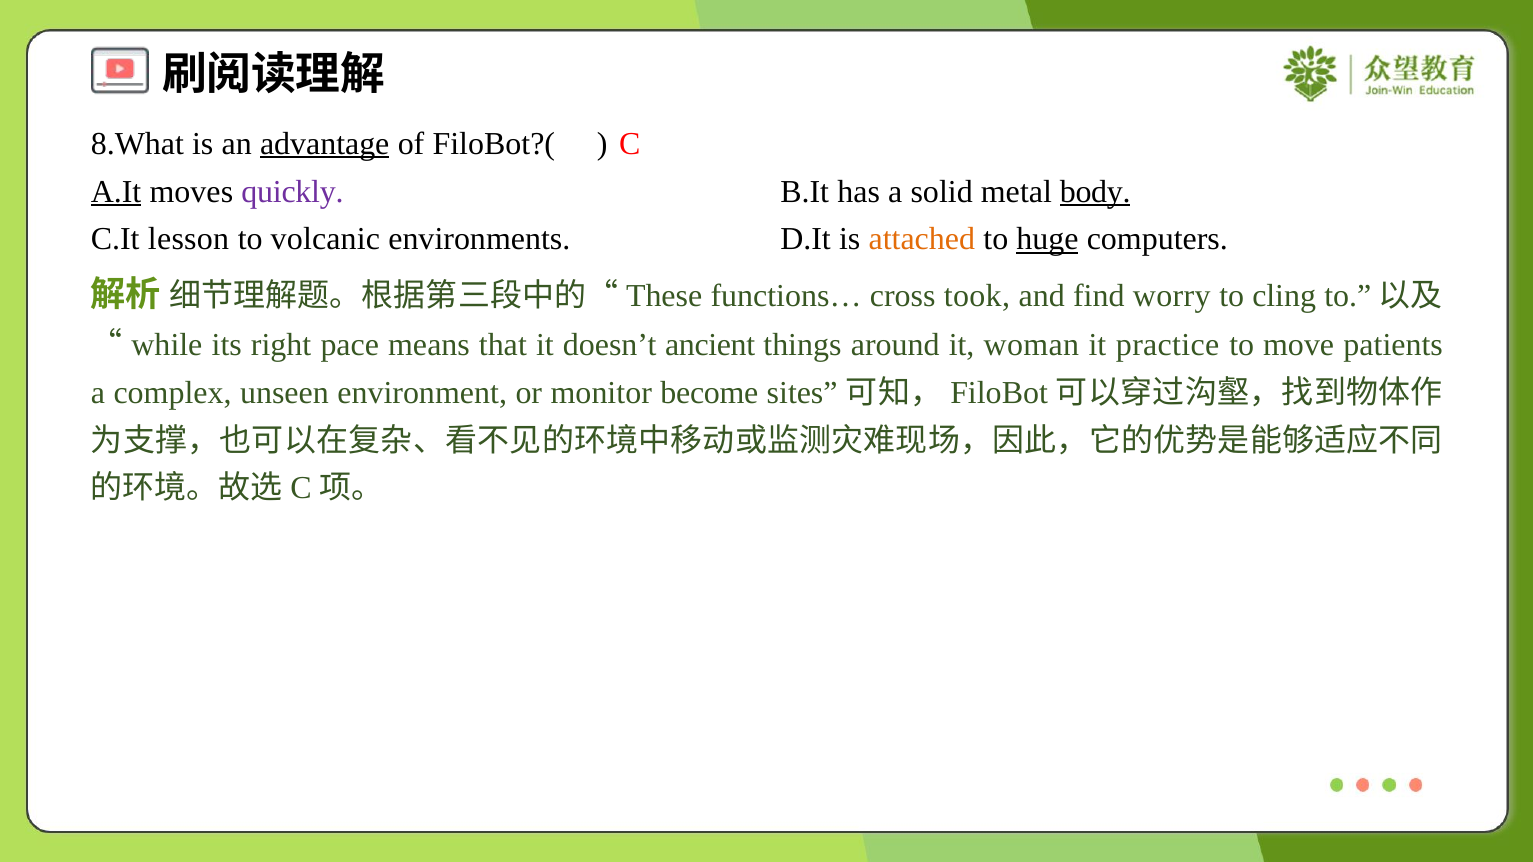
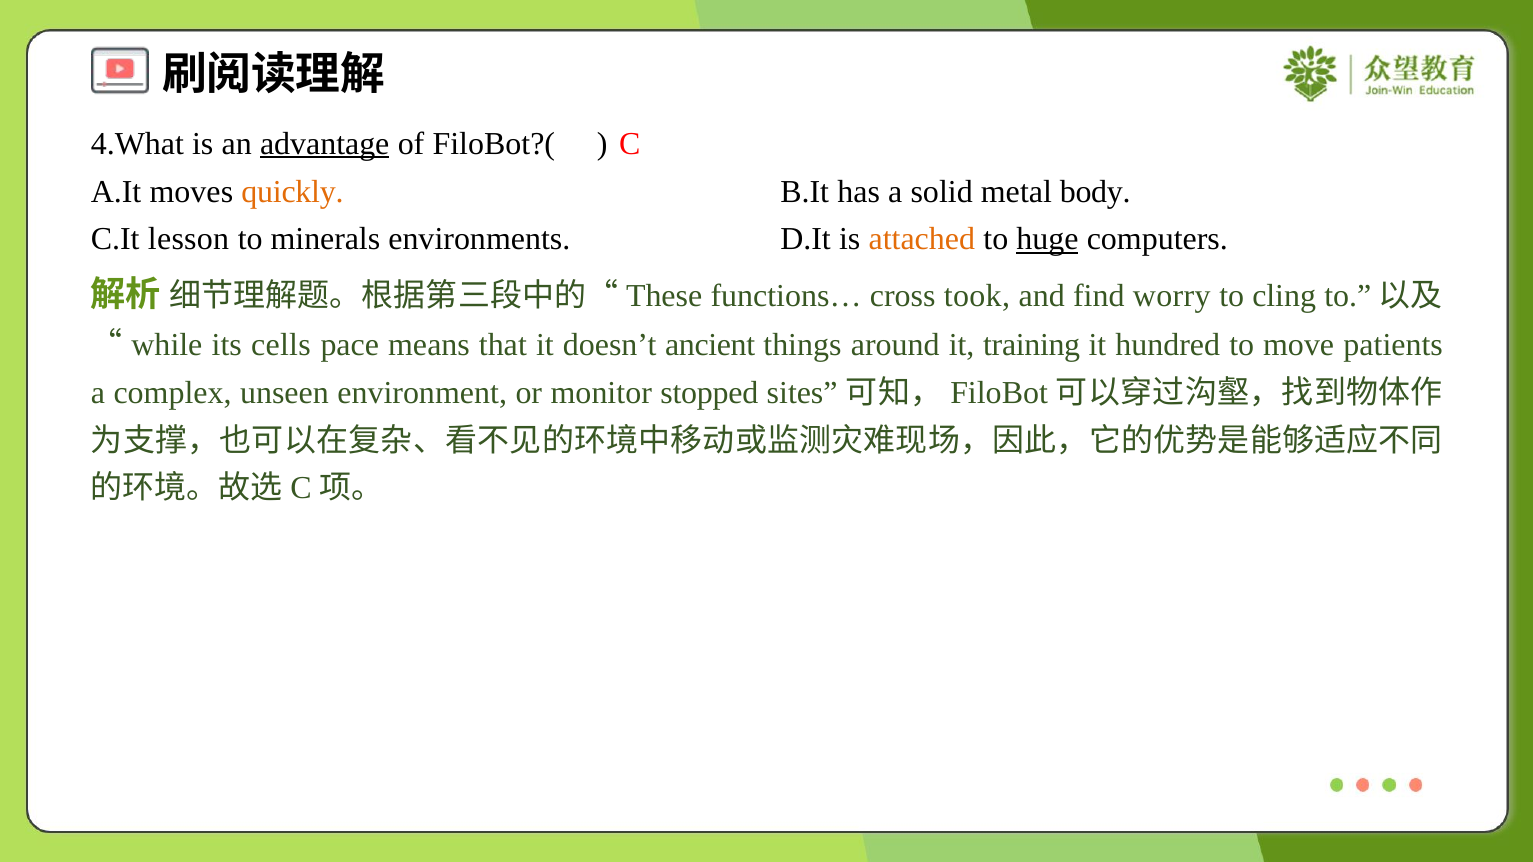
8.What: 8.What -> 4.What
A.It underline: present -> none
quickly colour: purple -> orange
body underline: present -> none
volcanic: volcanic -> minerals
right: right -> cells
woman: woman -> training
practice: practice -> hundred
become: become -> stopped
